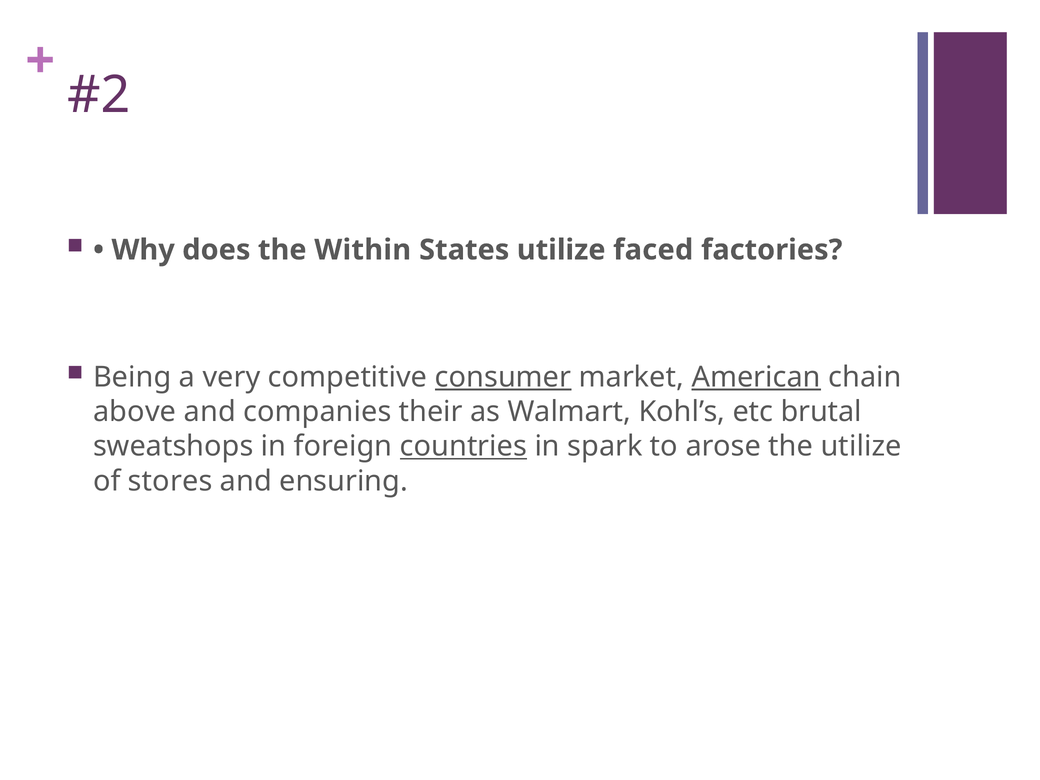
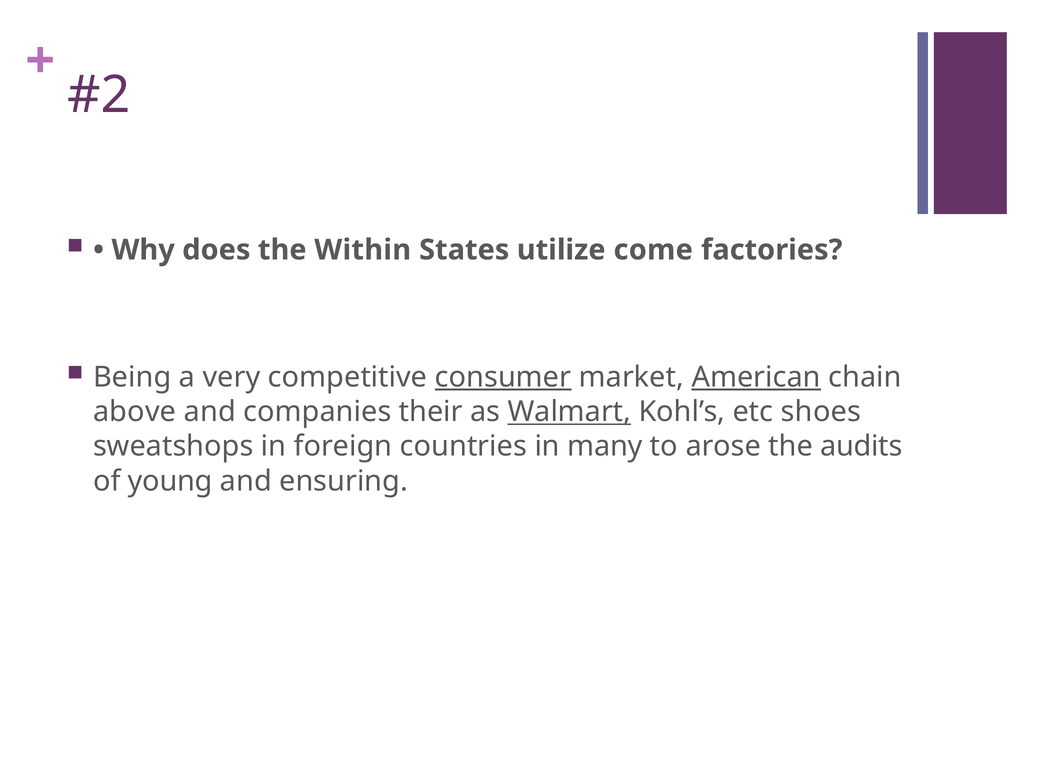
faced: faced -> come
Walmart underline: none -> present
brutal: brutal -> shoes
countries underline: present -> none
spark: spark -> many
the utilize: utilize -> audits
stores: stores -> young
